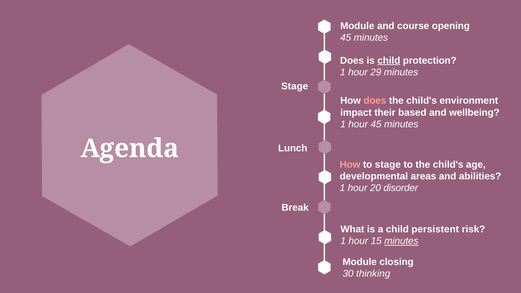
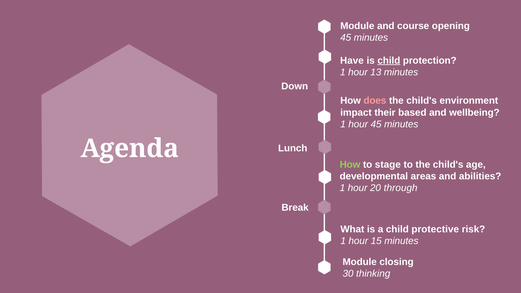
Does at (352, 61): Does -> Have
29: 29 -> 13
Stage at (295, 86): Stage -> Down
How at (350, 165) colour: pink -> light green
disorder: disorder -> through
persistent: persistent -> protective
minutes at (401, 241) underline: present -> none
